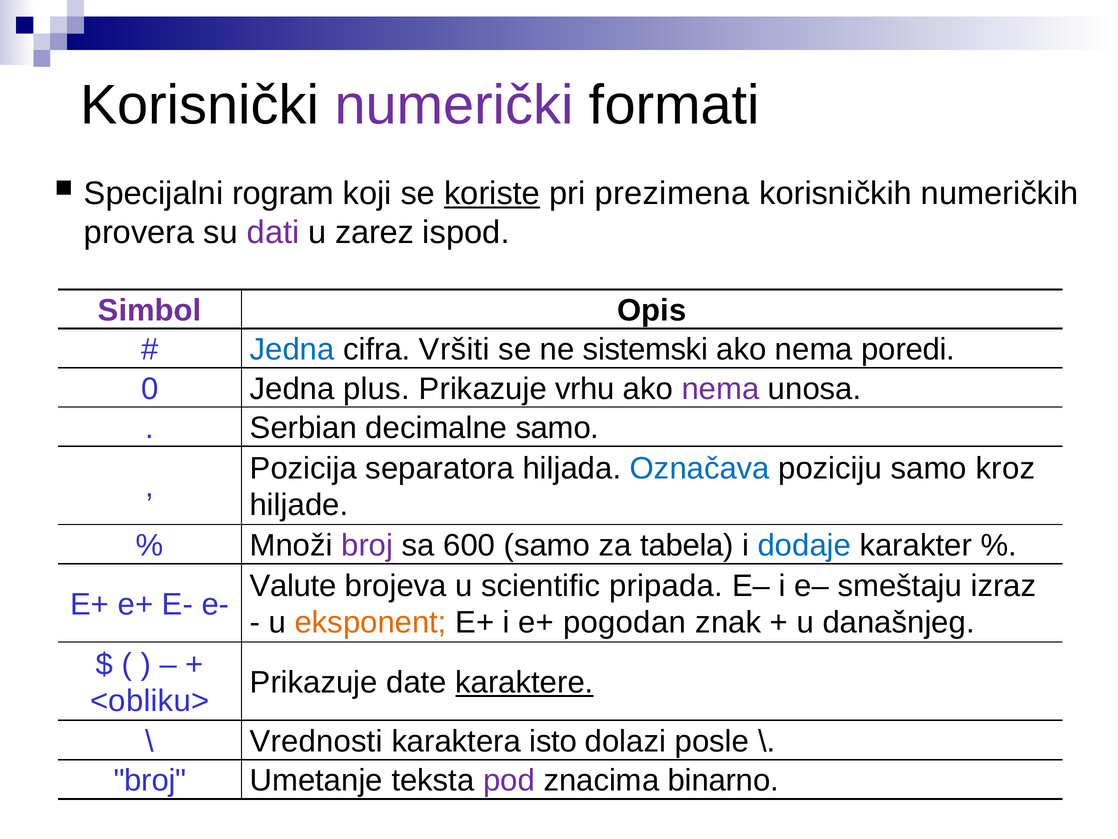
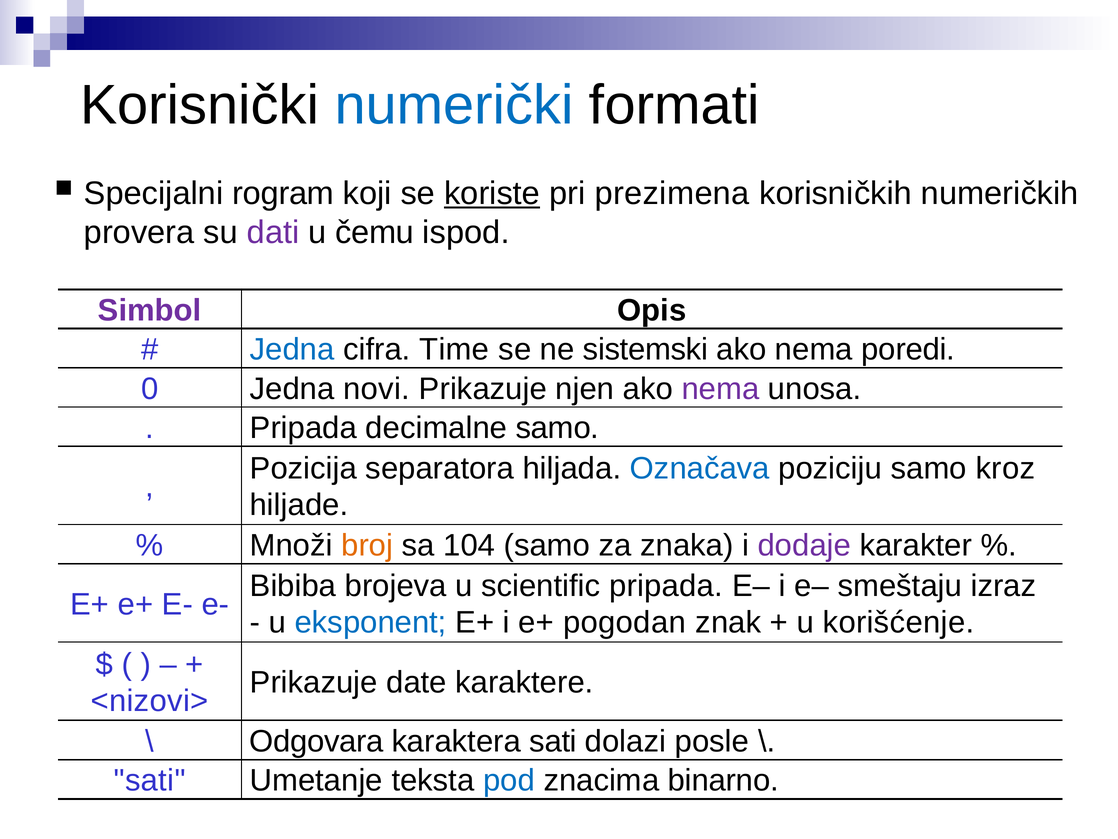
numerički colour: purple -> blue
zarez: zarez -> čemu
Vršiti: Vršiti -> Time
plus: plus -> novi
vrhu: vrhu -> njen
Serbian at (303, 428): Serbian -> Pripada
broj at (367, 545) colour: purple -> orange
600: 600 -> 104
tabela: tabela -> znaka
dodaje colour: blue -> purple
Valute: Valute -> Bibiba
eksponent colour: orange -> blue
današnjeg: današnjeg -> korišćenje
karaktere underline: present -> none
<obliku>: <obliku> -> <nizovi>
Vrednosti: Vrednosti -> Odgovara
karaktera isto: isto -> sati
broj at (150, 780): broj -> sati
pod colour: purple -> blue
